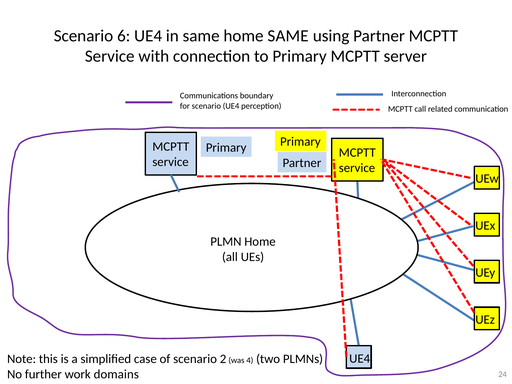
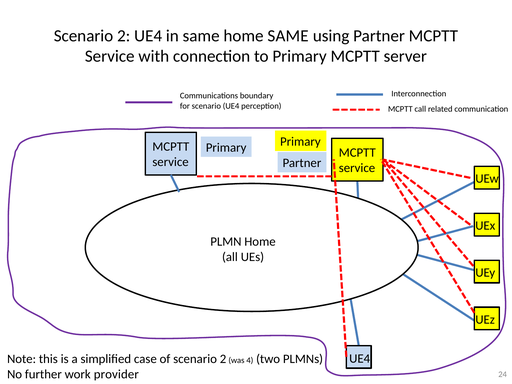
6 at (124, 36): 6 -> 2
domains: domains -> provider
